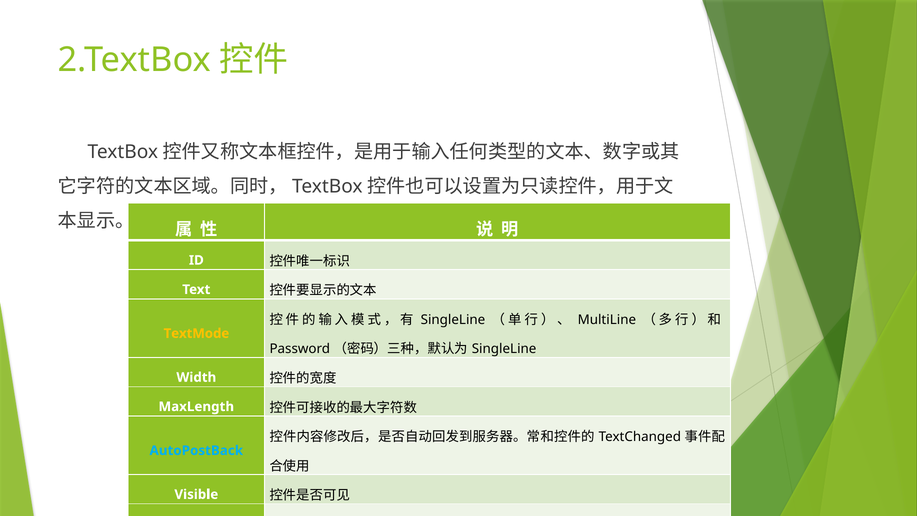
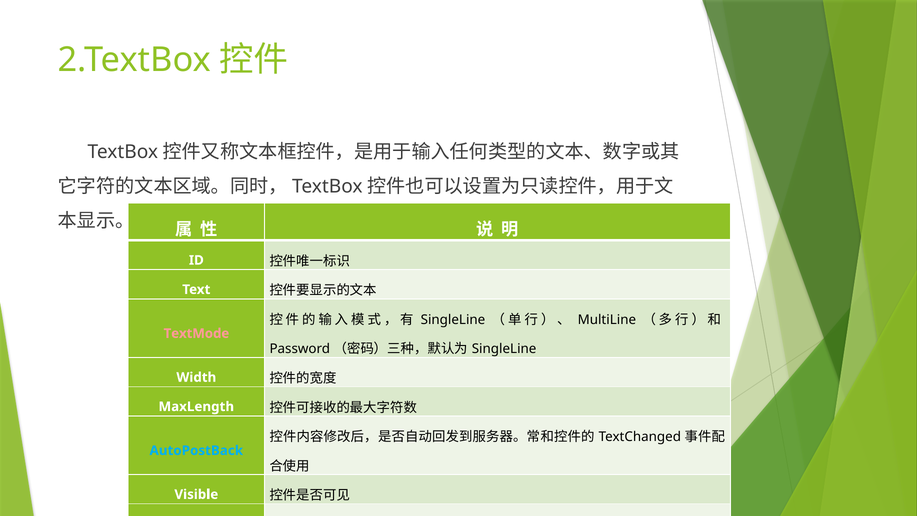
TextMode at (196, 333) colour: yellow -> pink
